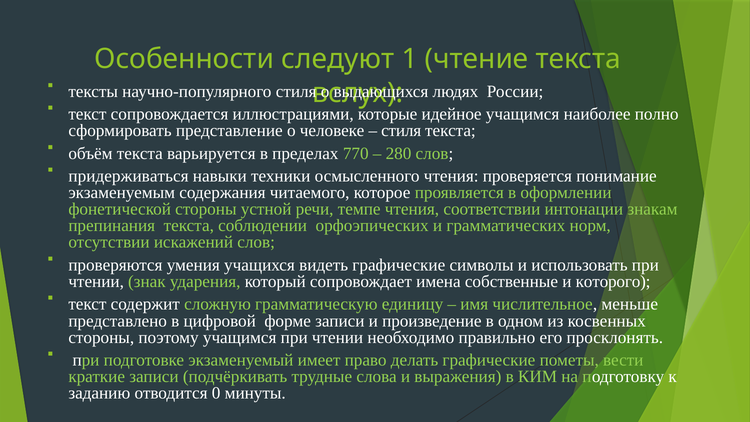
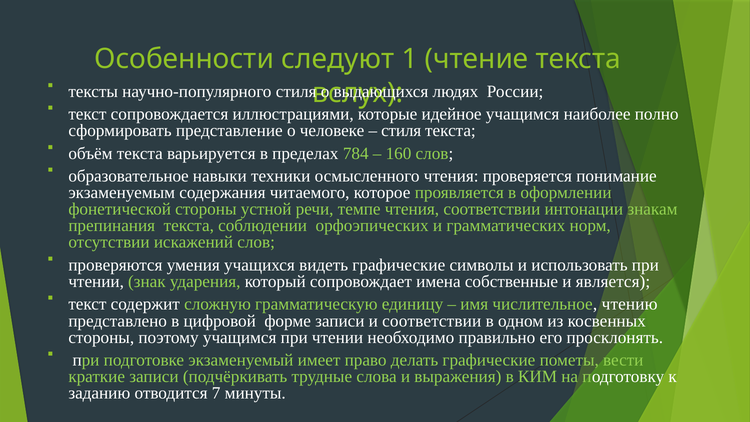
770: 770 -> 784
280: 280 -> 160
придерживаться: придерживаться -> образовательное
которого: которого -> является
меньше: меньше -> чтению
и произведение: произведение -> соответствии
0: 0 -> 7
